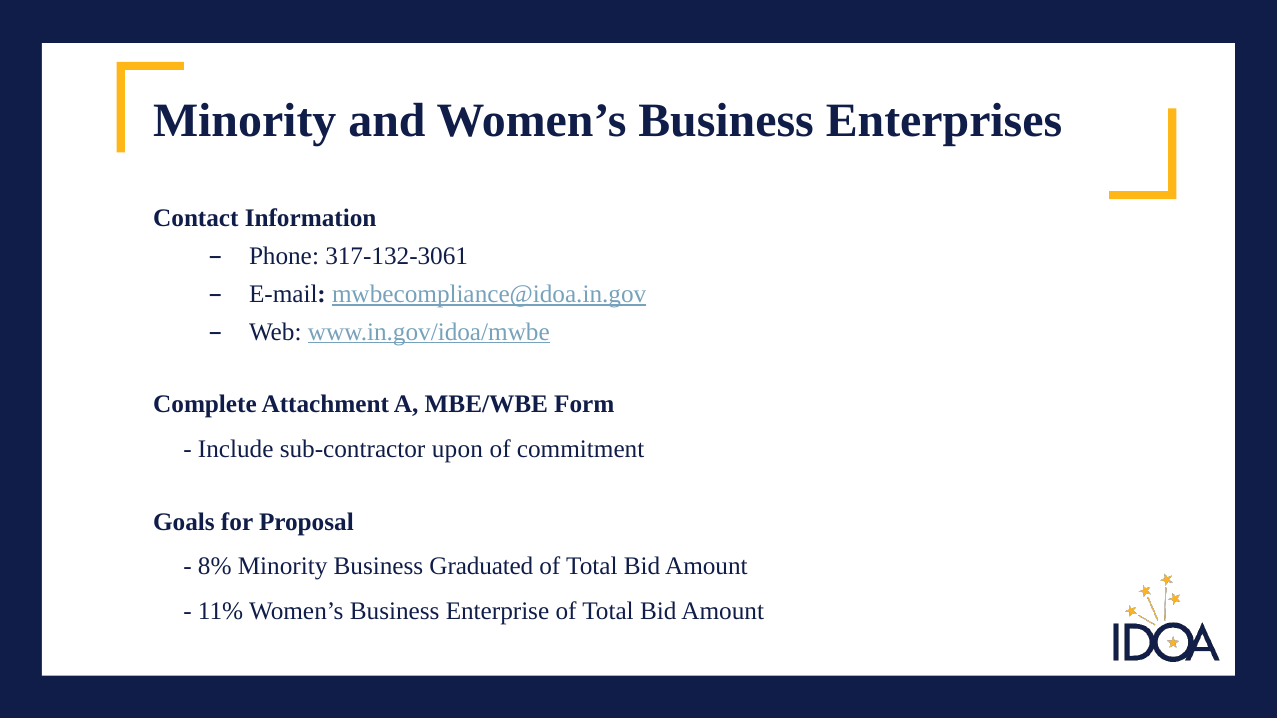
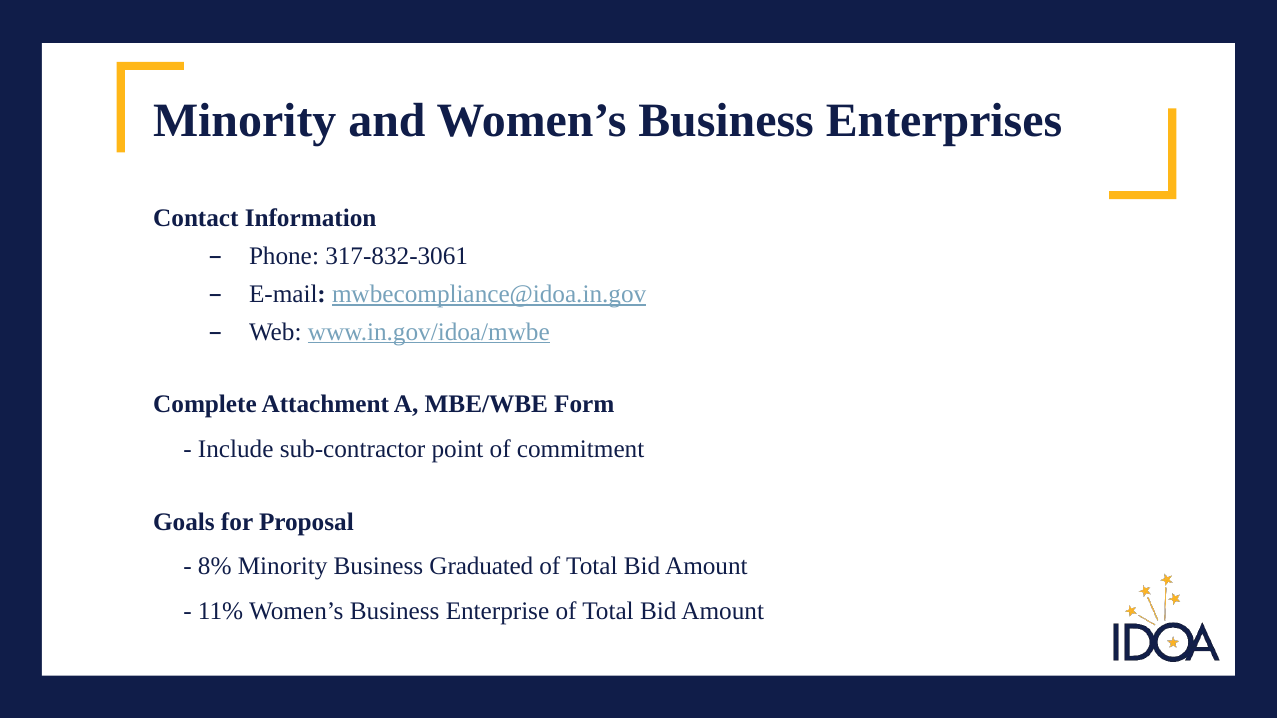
317-132-3061: 317-132-3061 -> 317-832-3061
upon: upon -> point
